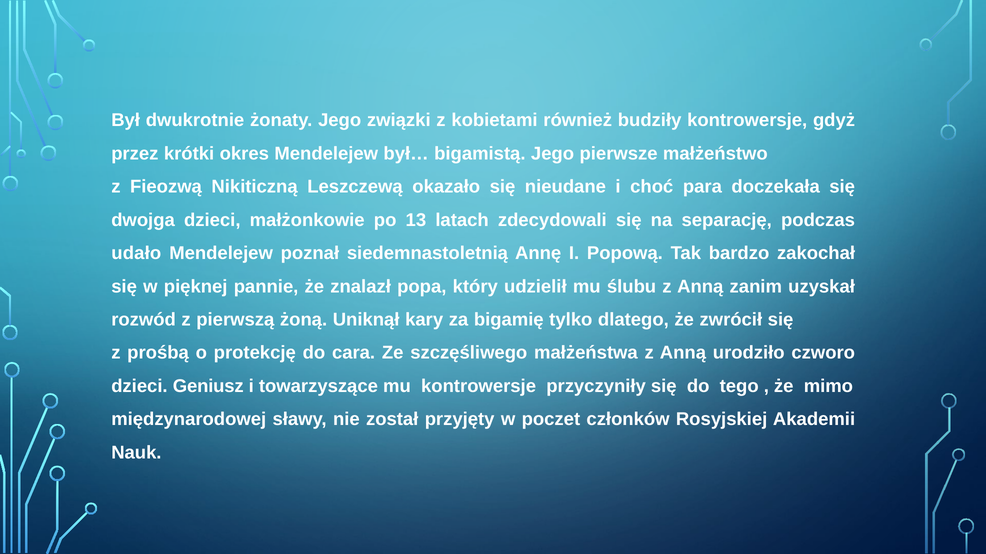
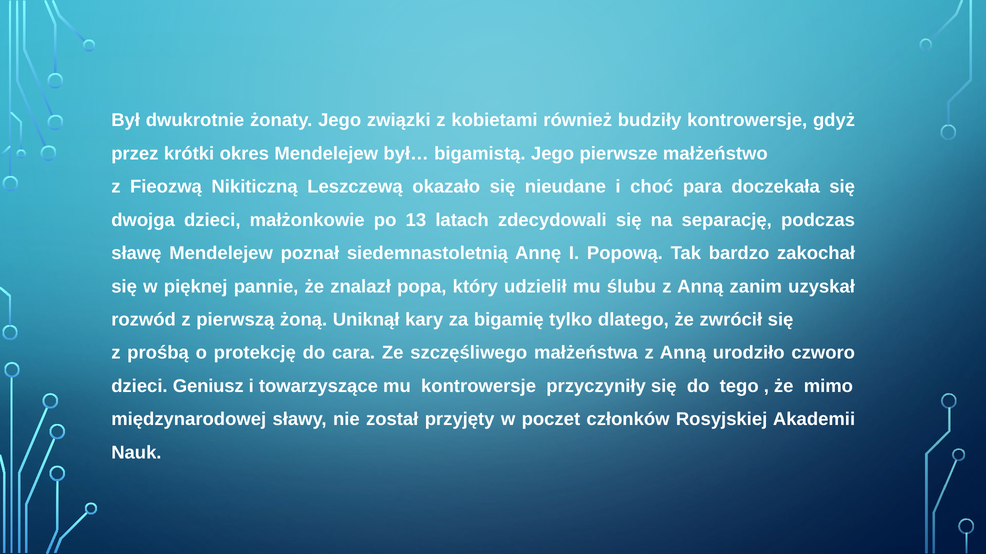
udało: udało -> sławę
